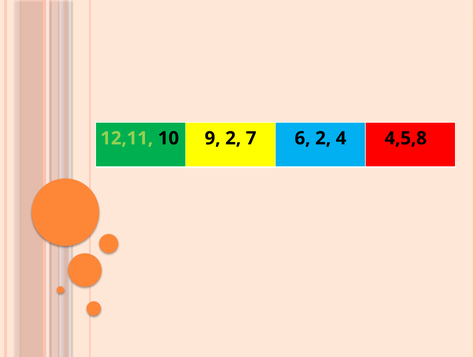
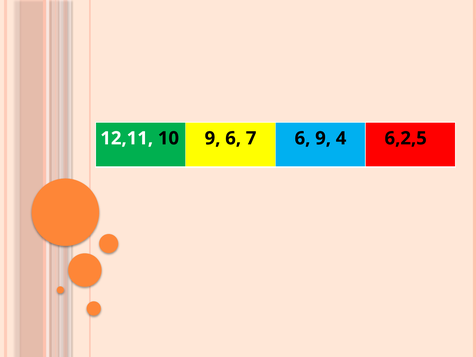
12,11 colour: light green -> white
9 2: 2 -> 6
6 2: 2 -> 9
4,5,8: 4,5,8 -> 6,2,5
